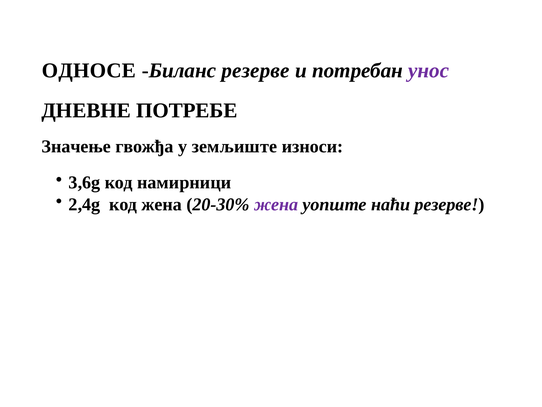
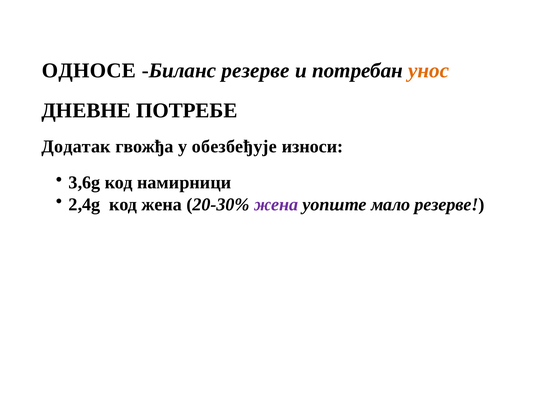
унос colour: purple -> orange
Значење: Значење -> Додатак
земљиште: земљиште -> обезбеђује
наћи: наћи -> мало
